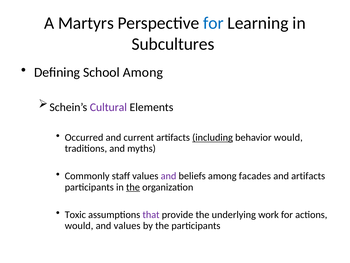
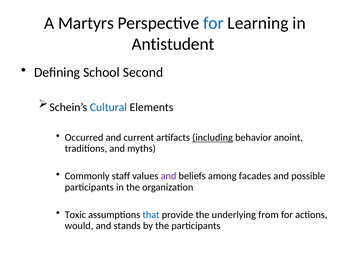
Subcultures: Subcultures -> Antistudent
School Among: Among -> Second
Cultural colour: purple -> blue
behavior would: would -> anoint
and artifacts: artifacts -> possible
the at (133, 187) underline: present -> none
that colour: purple -> blue
work: work -> from
and values: values -> stands
